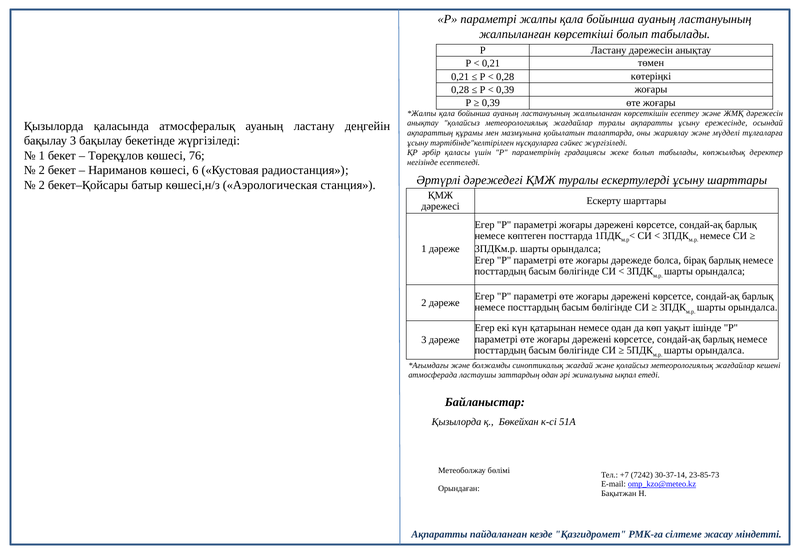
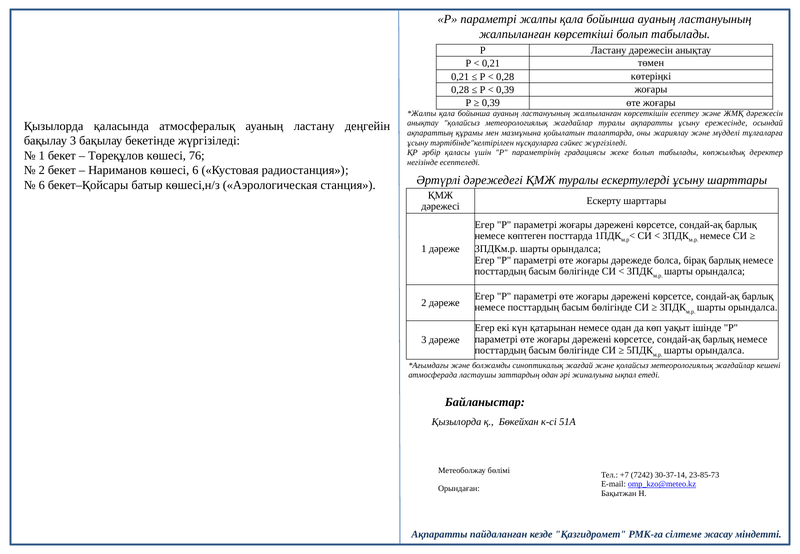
2 at (42, 185): 2 -> 6
